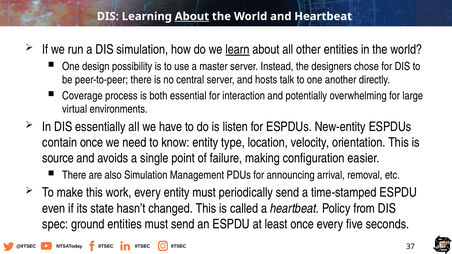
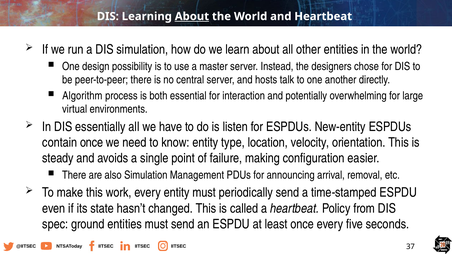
learn underline: present -> none
Coverage: Coverage -> Algorithm
source: source -> steady
